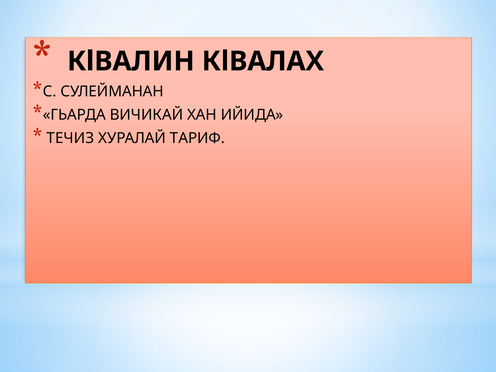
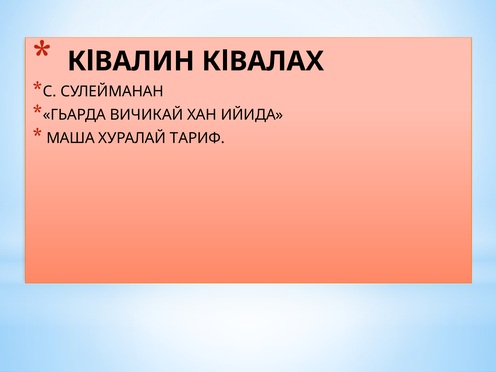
ТЕЧИЗ: ТЕЧИЗ -> МАША
